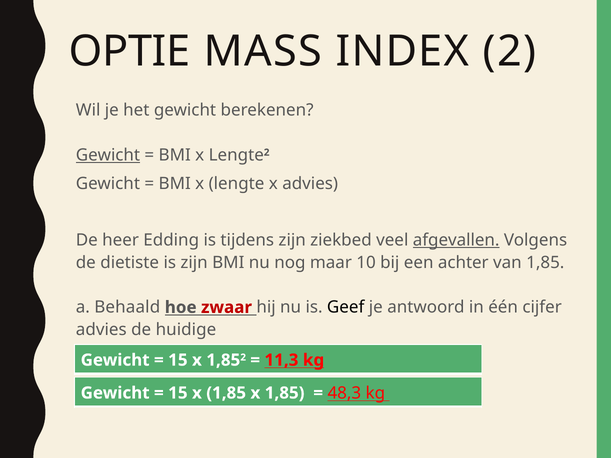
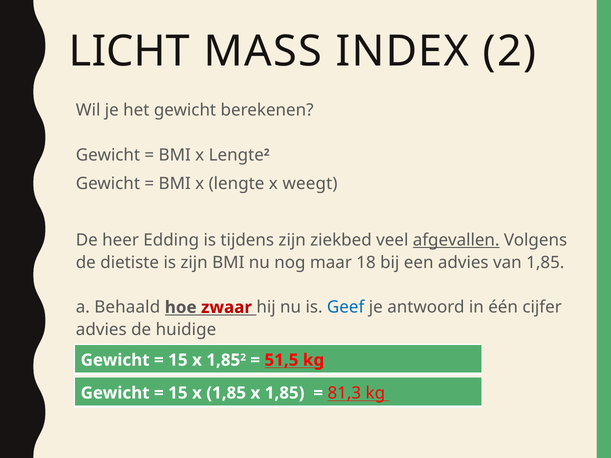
OPTIE: OPTIE -> LICHT
Gewicht at (108, 155) underline: present -> none
x advies: advies -> weegt
10: 10 -> 18
een achter: achter -> advies
Geef colour: black -> blue
11,3: 11,3 -> 51,5
48,3: 48,3 -> 81,3
